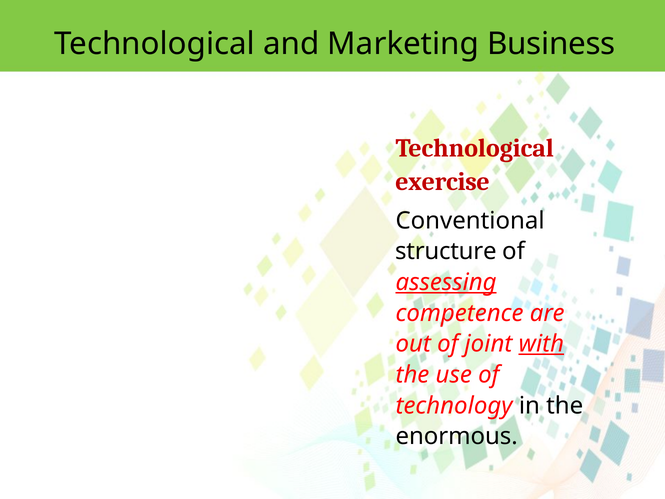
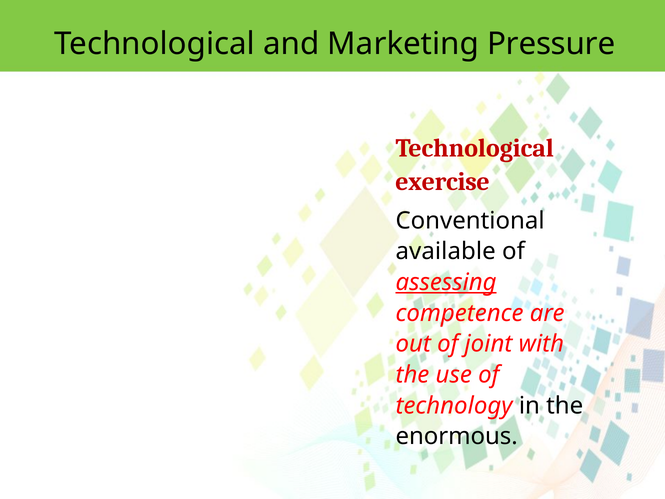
Business: Business -> Pressure
structure: structure -> available
with underline: present -> none
